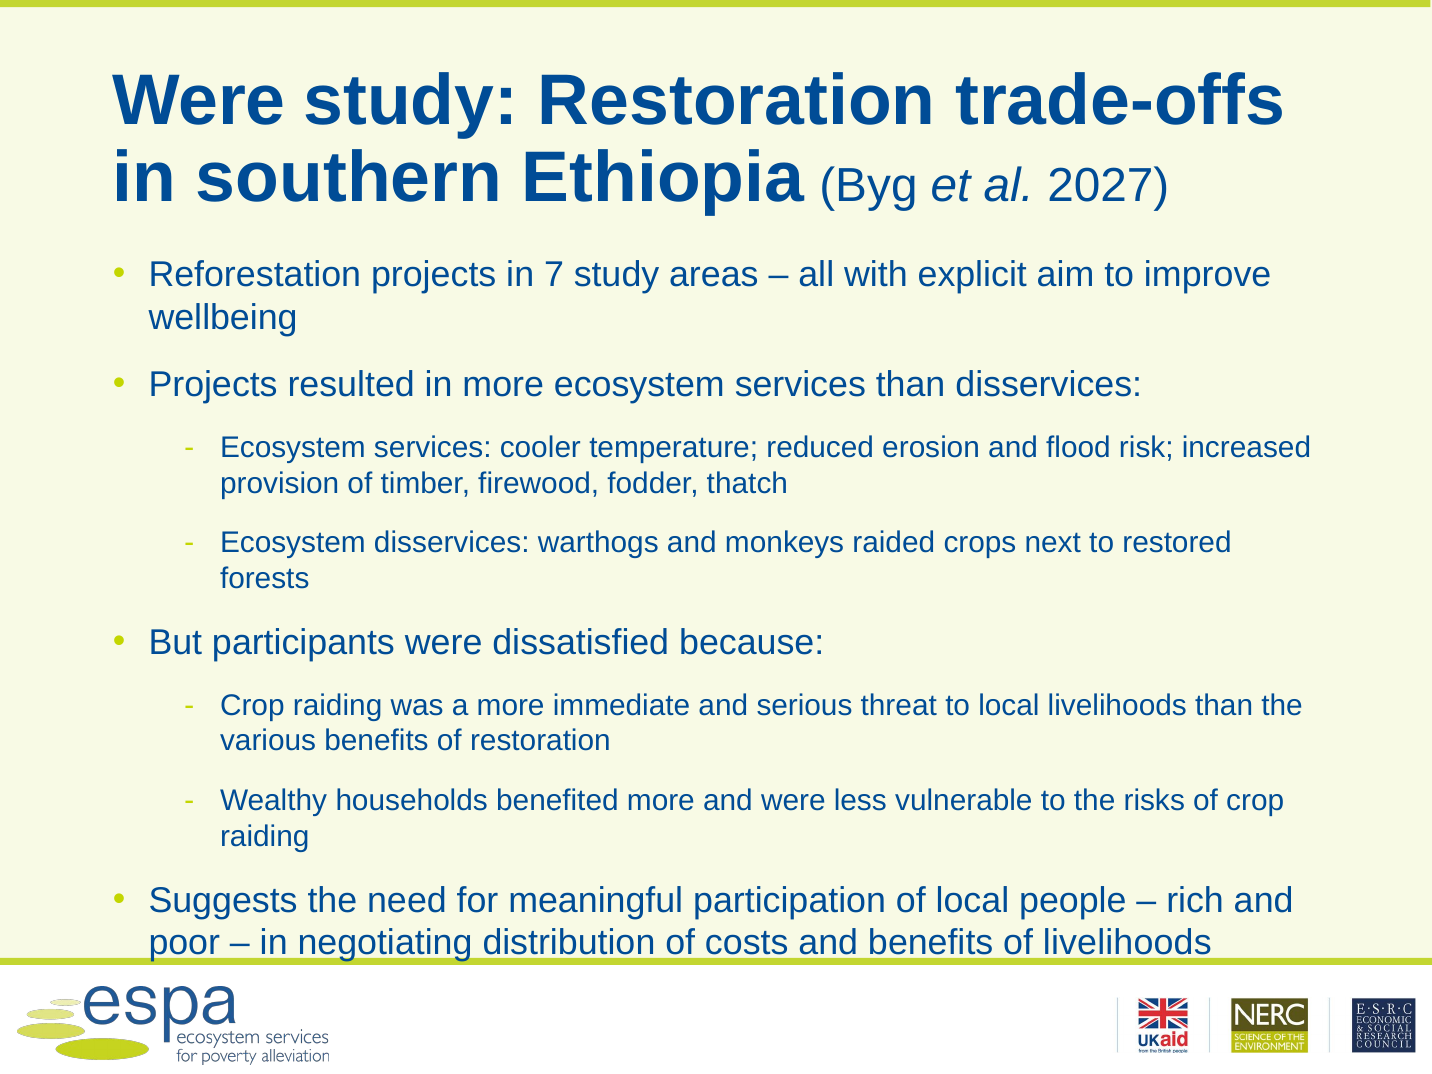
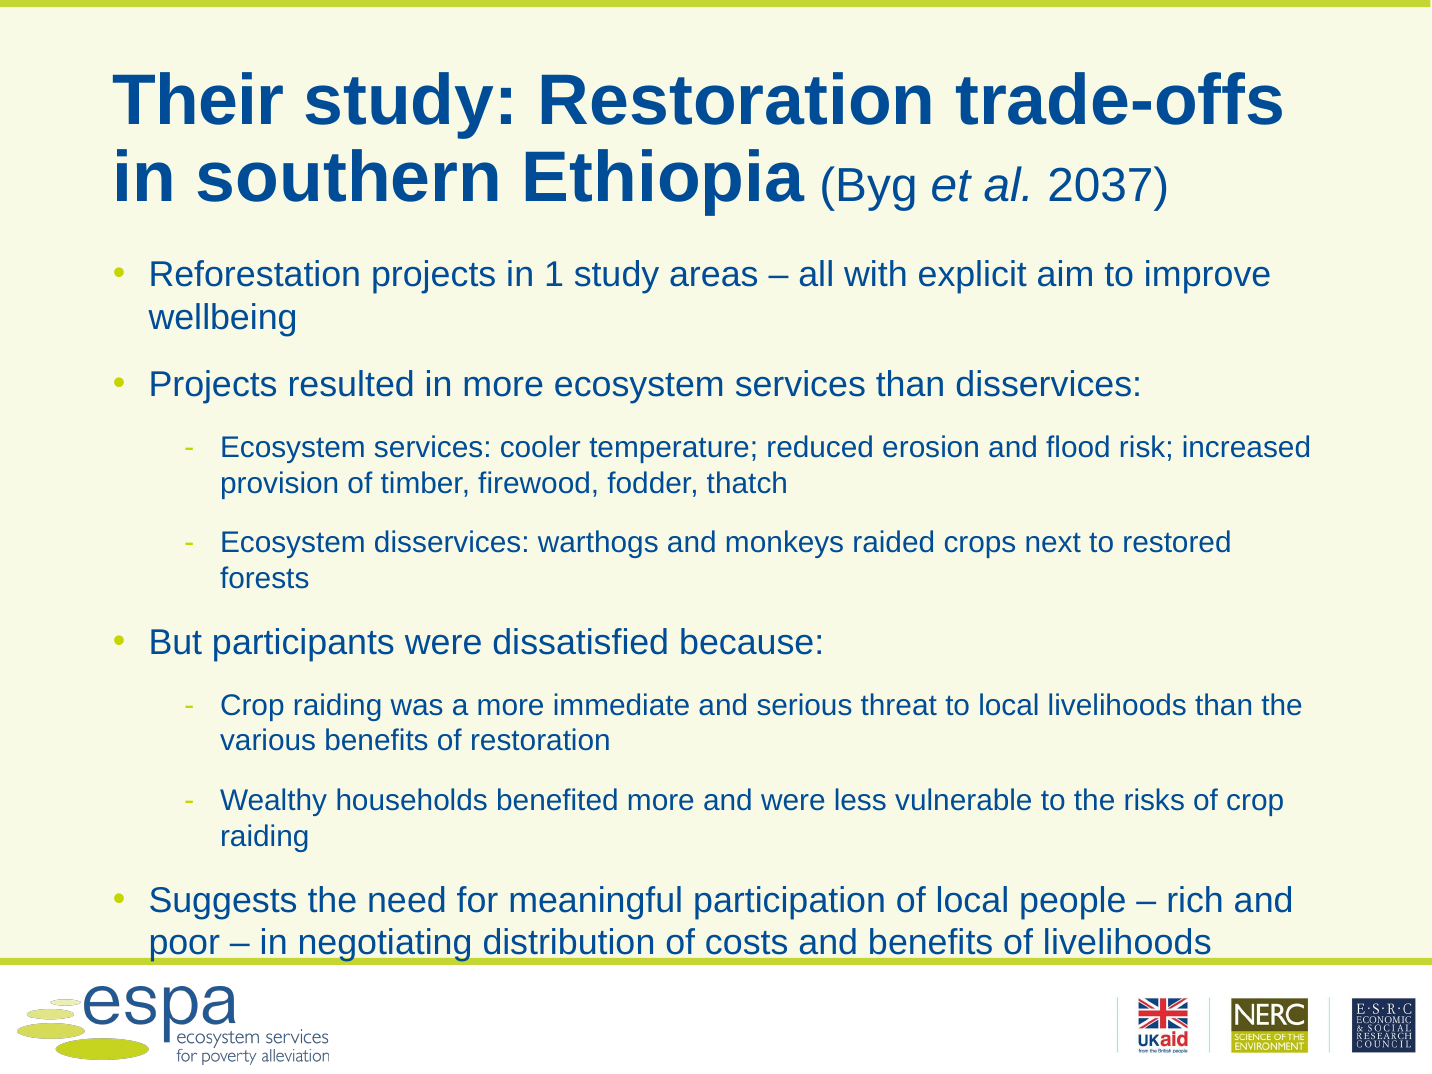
Were at (199, 101): Were -> Their
2027: 2027 -> 2037
7: 7 -> 1
